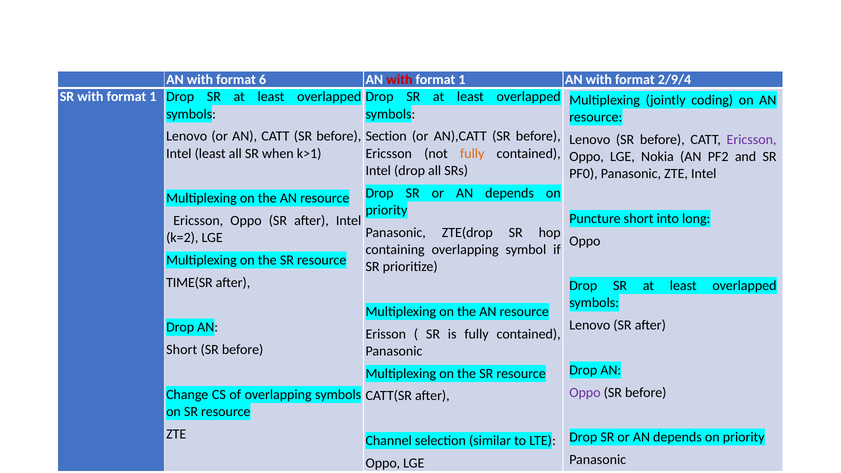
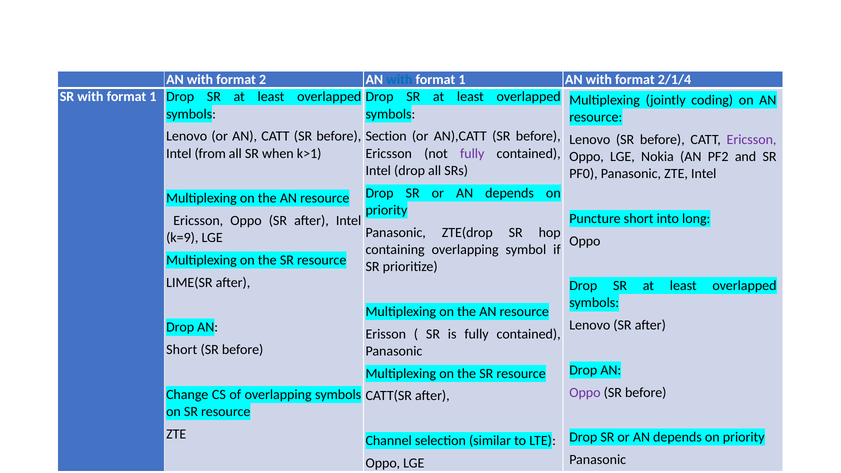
6: 6 -> 2
with at (399, 80) colour: red -> blue
2/9/4: 2/9/4 -> 2/1/4
Intel least: least -> from
fully at (472, 153) colour: orange -> purple
k=2: k=2 -> k=9
TIME(SR: TIME(SR -> LIME(SR
